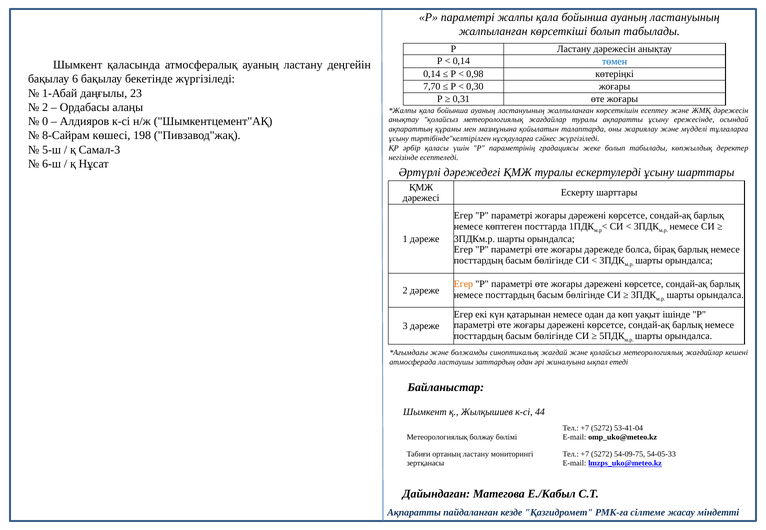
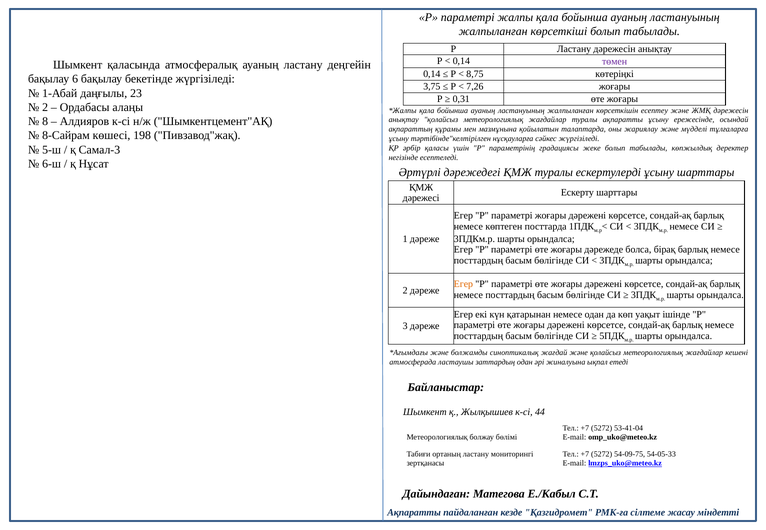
төмен colour: blue -> purple
0,98: 0,98 -> 8,75
7,70: 7,70 -> 3,75
0,30: 0,30 -> 7,26
0: 0 -> 8
